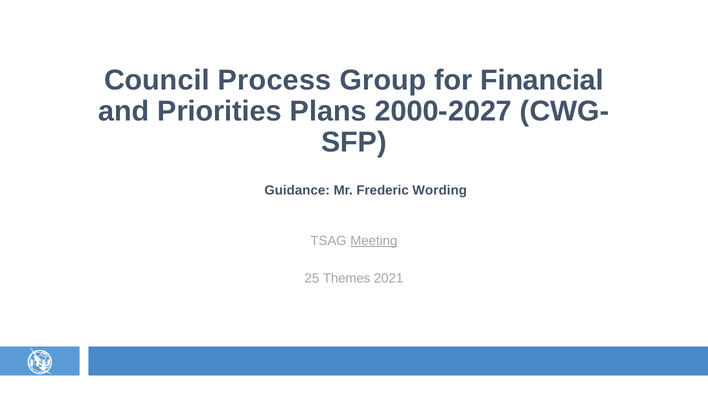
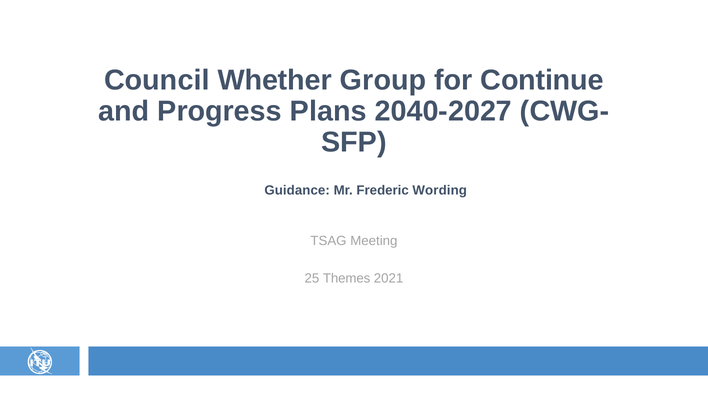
Process: Process -> Whether
Financial: Financial -> Continue
Priorities: Priorities -> Progress
2000-2027: 2000-2027 -> 2040-2027
Meeting underline: present -> none
